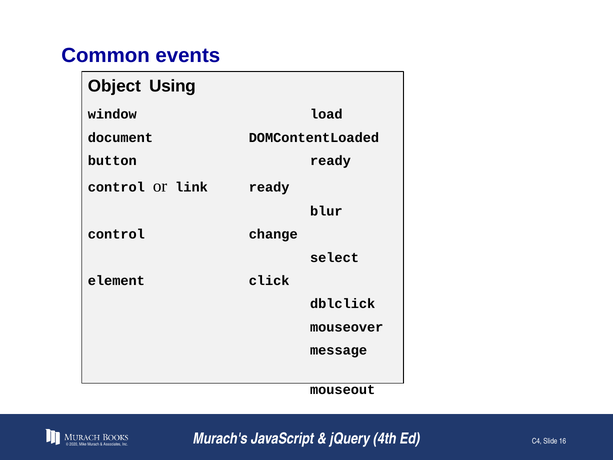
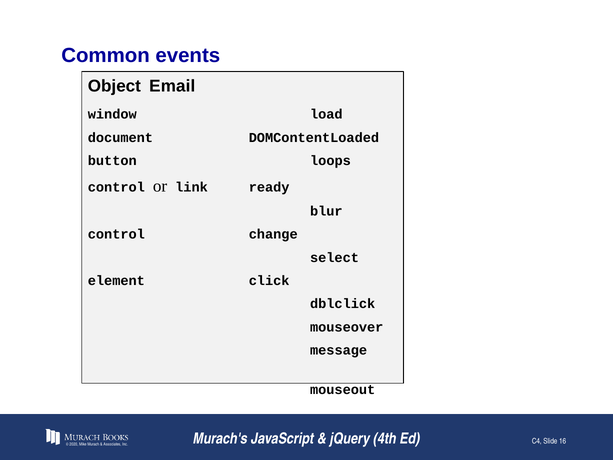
Using: Using -> Email
button ready: ready -> loops
